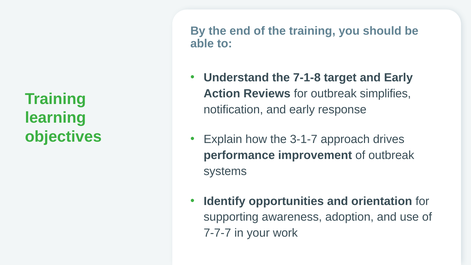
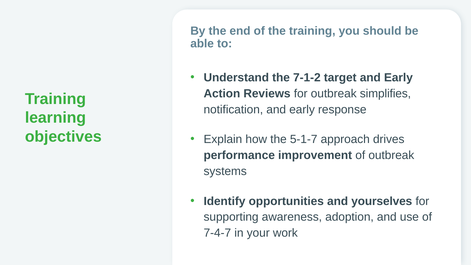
7-1-8: 7-1-8 -> 7-1-2
3-1-7: 3-1-7 -> 5-1-7
orientation: orientation -> yourselves
7-7-7: 7-7-7 -> 7-4-7
